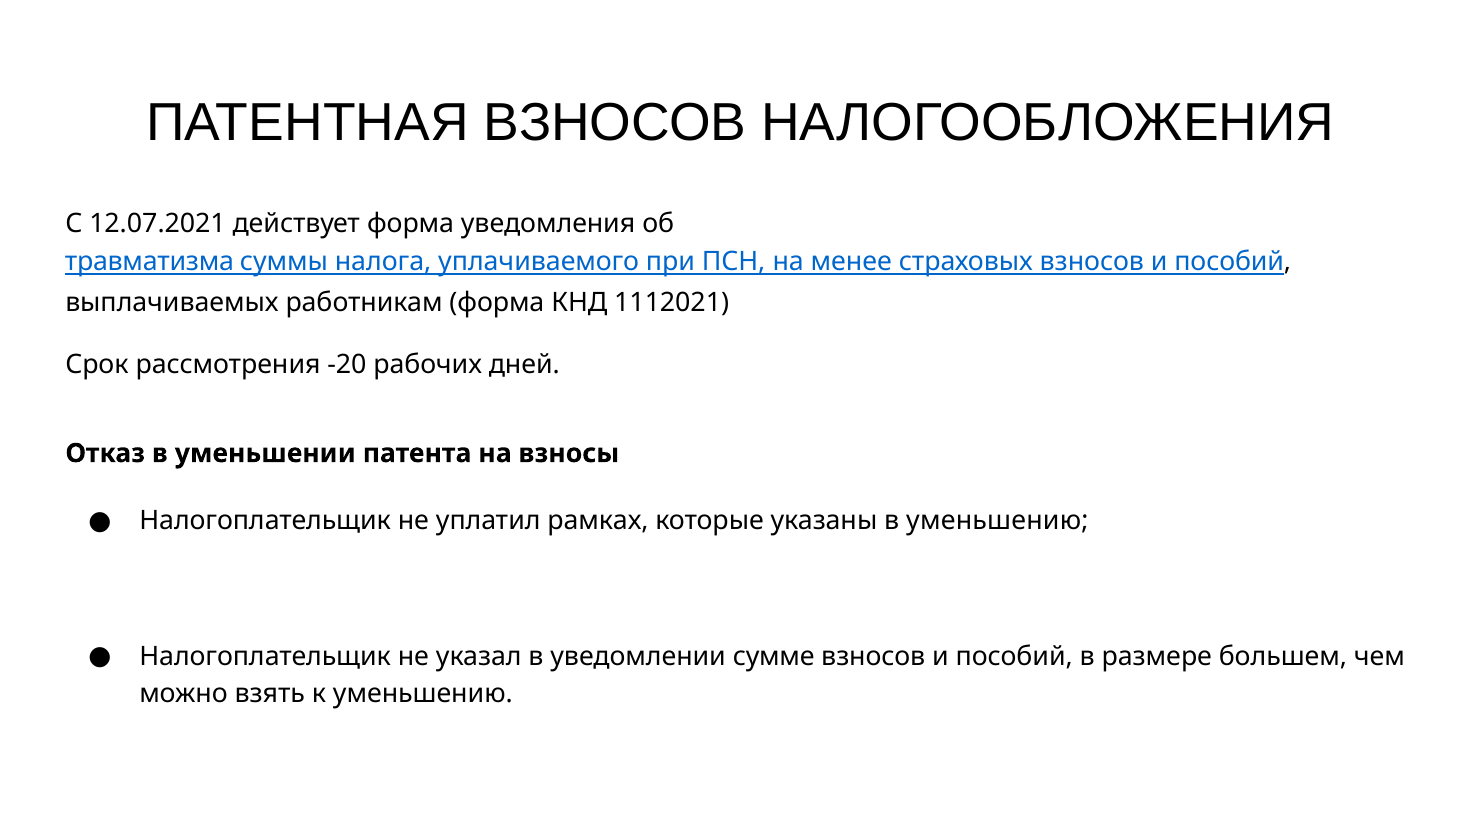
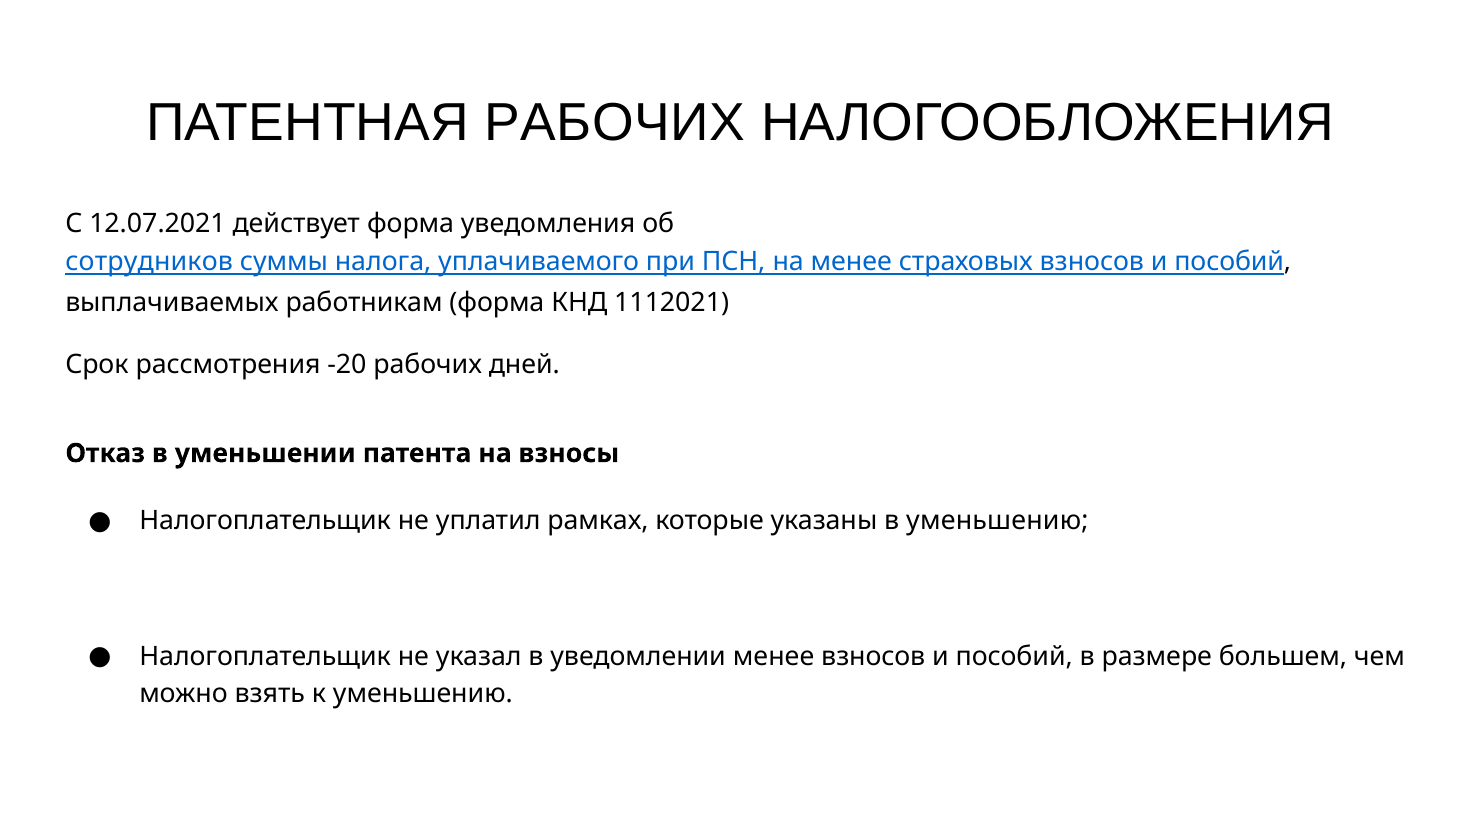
ПАТЕНТНАЯ ВЗНОСОВ: ВЗНОСОВ -> РАБОЧИХ
травматизма: травматизма -> сотрудников
уведомлении сумме: сумме -> менее
